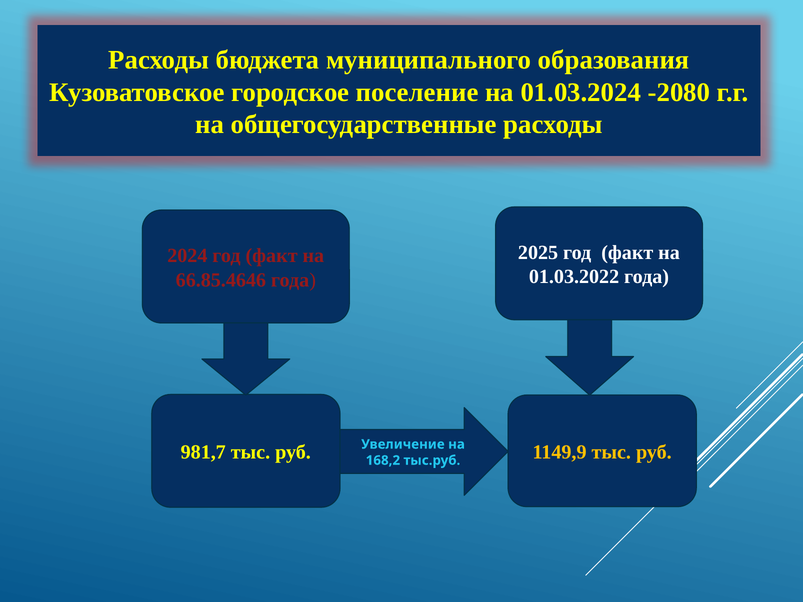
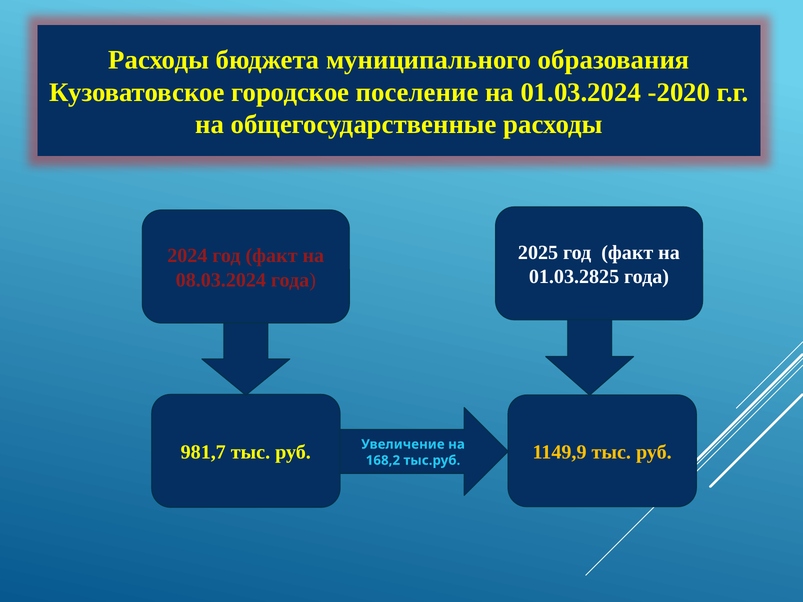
-2080: -2080 -> -2020
01.03.2022: 01.03.2022 -> 01.03.2825
66.85.4646: 66.85.4646 -> 08.03.2024
